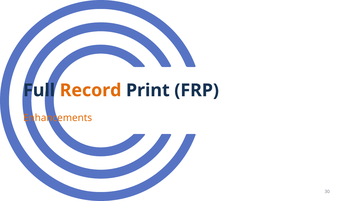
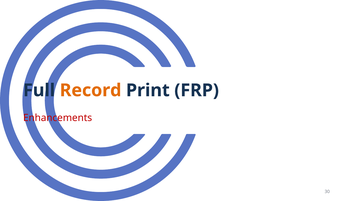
Enhancements colour: orange -> red
